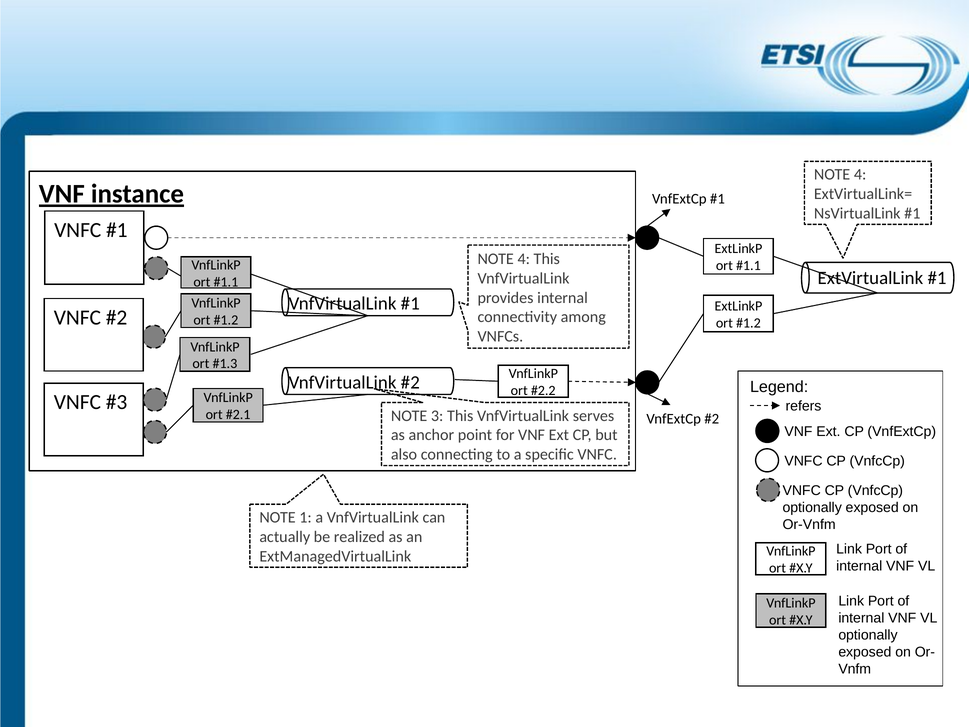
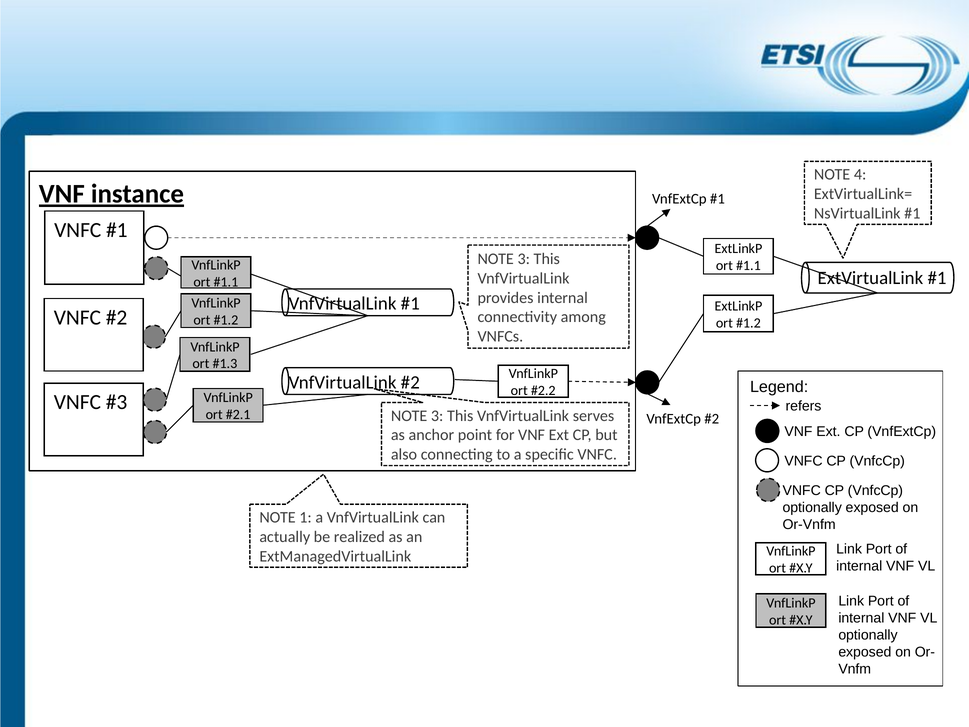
4 at (524, 259): 4 -> 3
